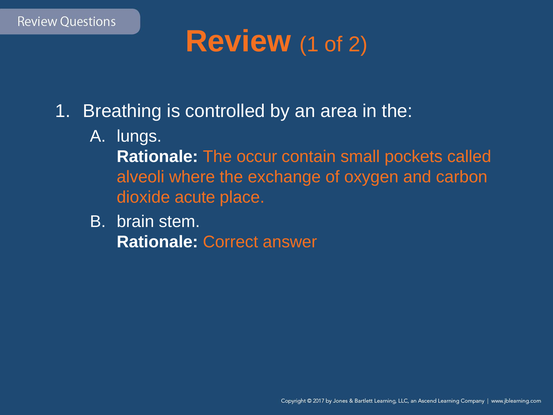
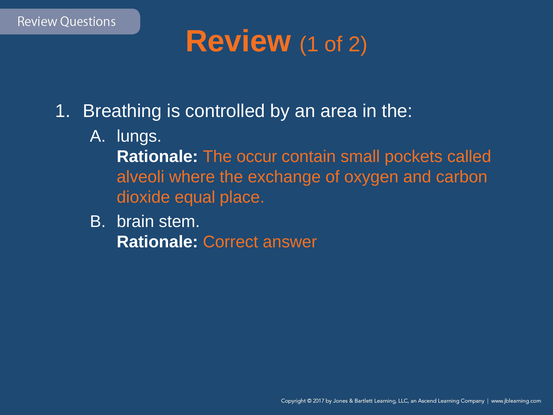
acute: acute -> equal
